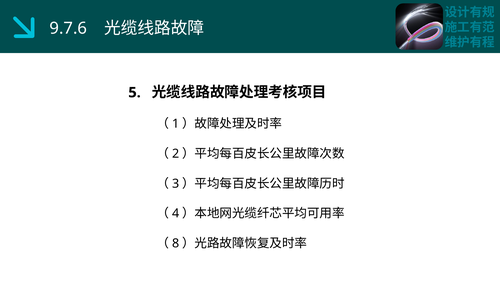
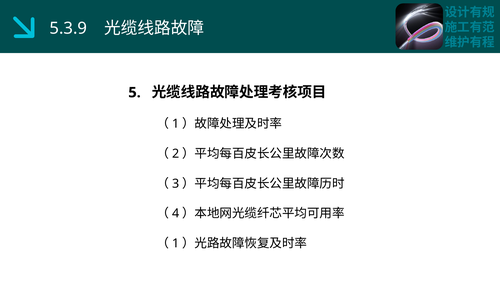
9.7.6: 9.7.6 -> 5.3.9
8 at (176, 244): 8 -> 1
